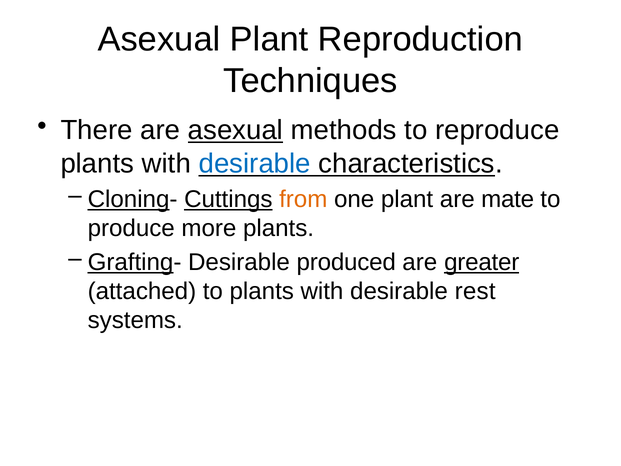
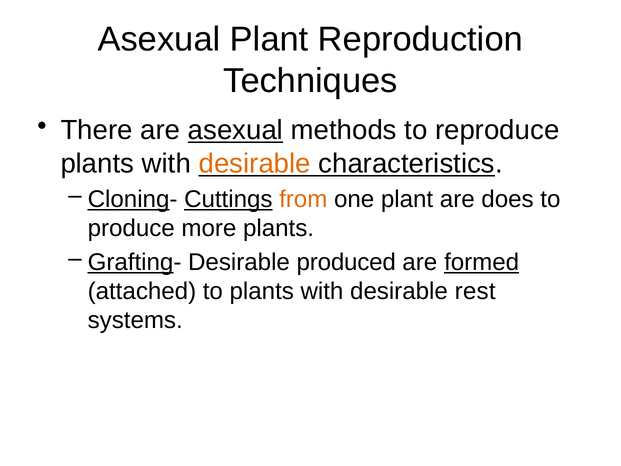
desirable at (255, 163) colour: blue -> orange
mate: mate -> does
greater: greater -> formed
